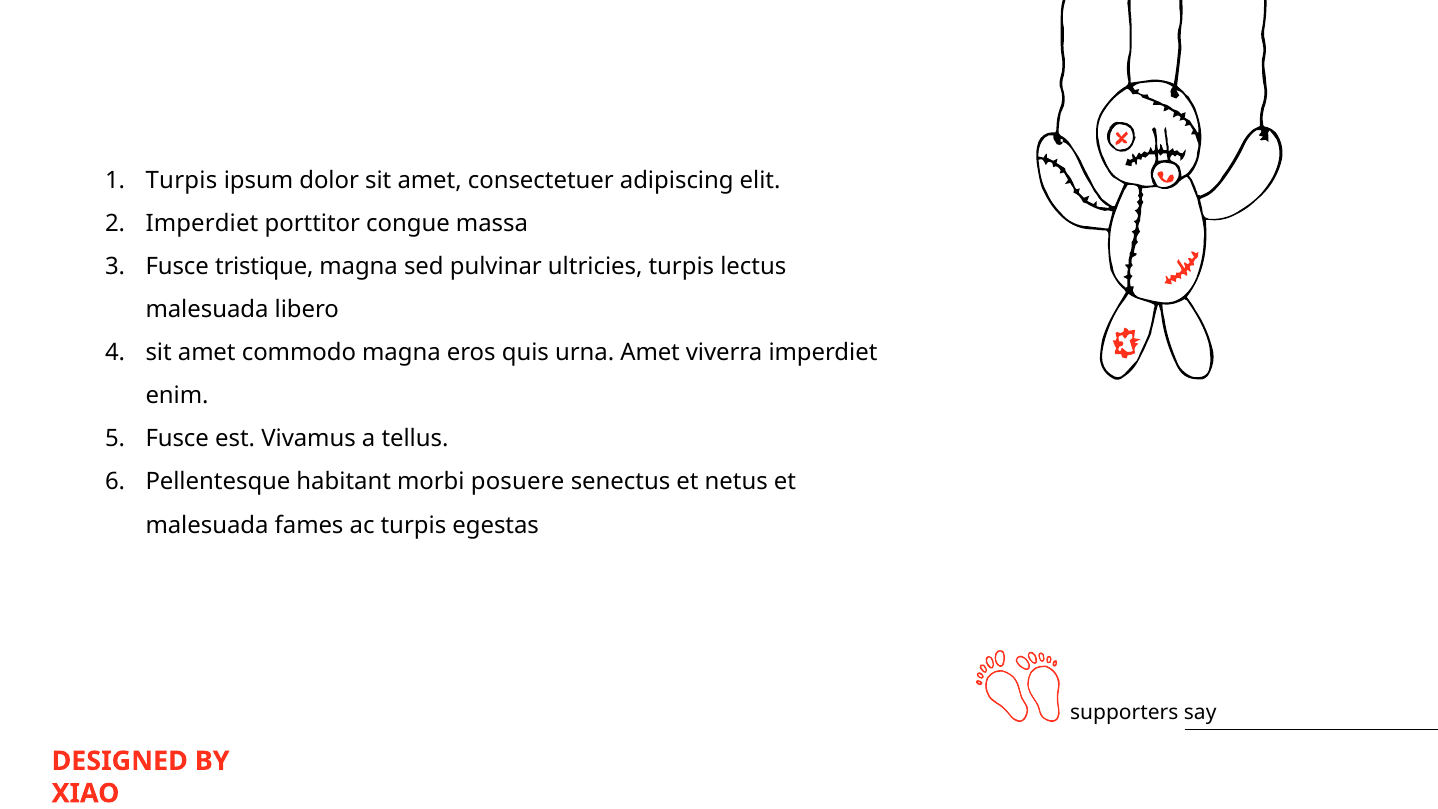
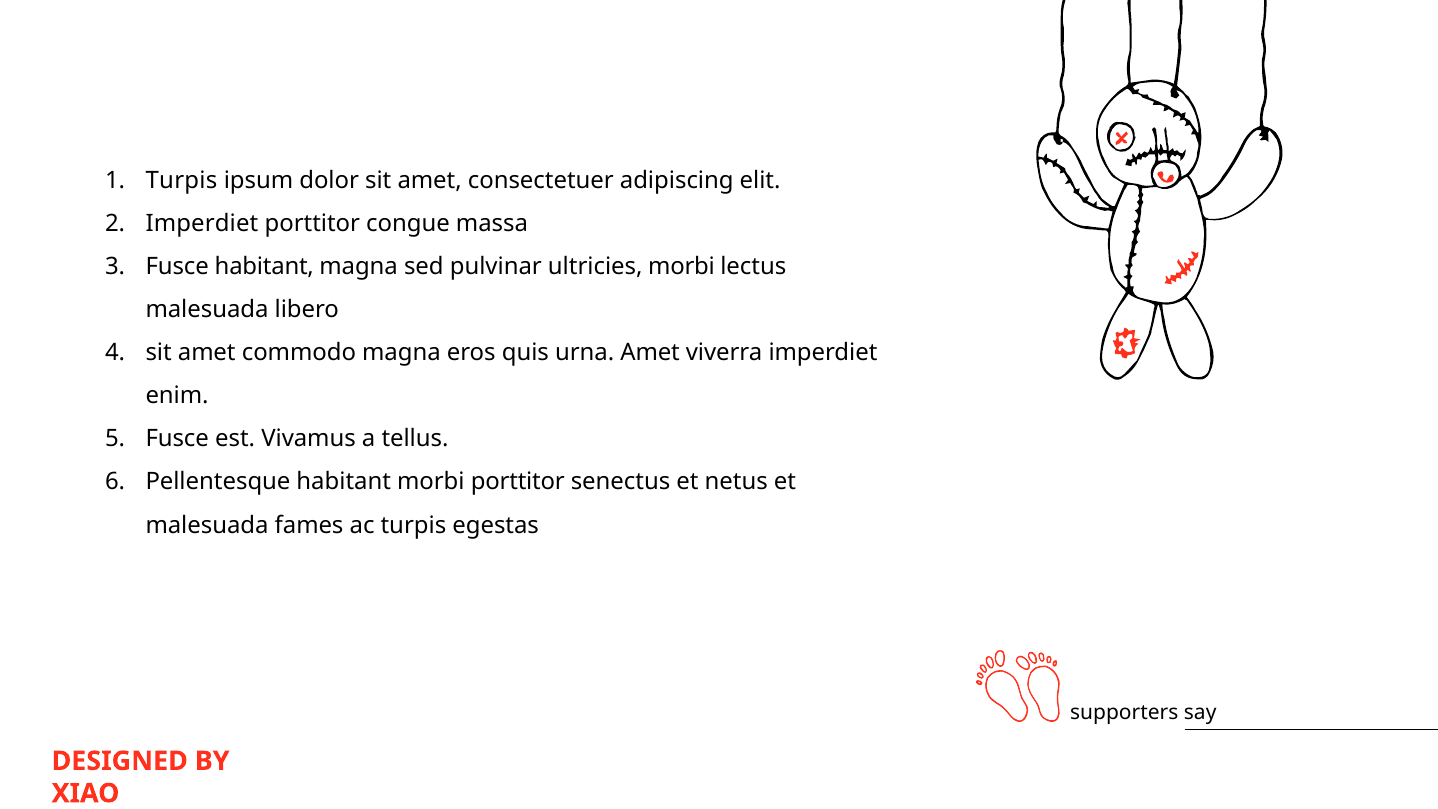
Fusce tristique: tristique -> habitant
ultricies turpis: turpis -> morbi
morbi posuere: posuere -> porttitor
